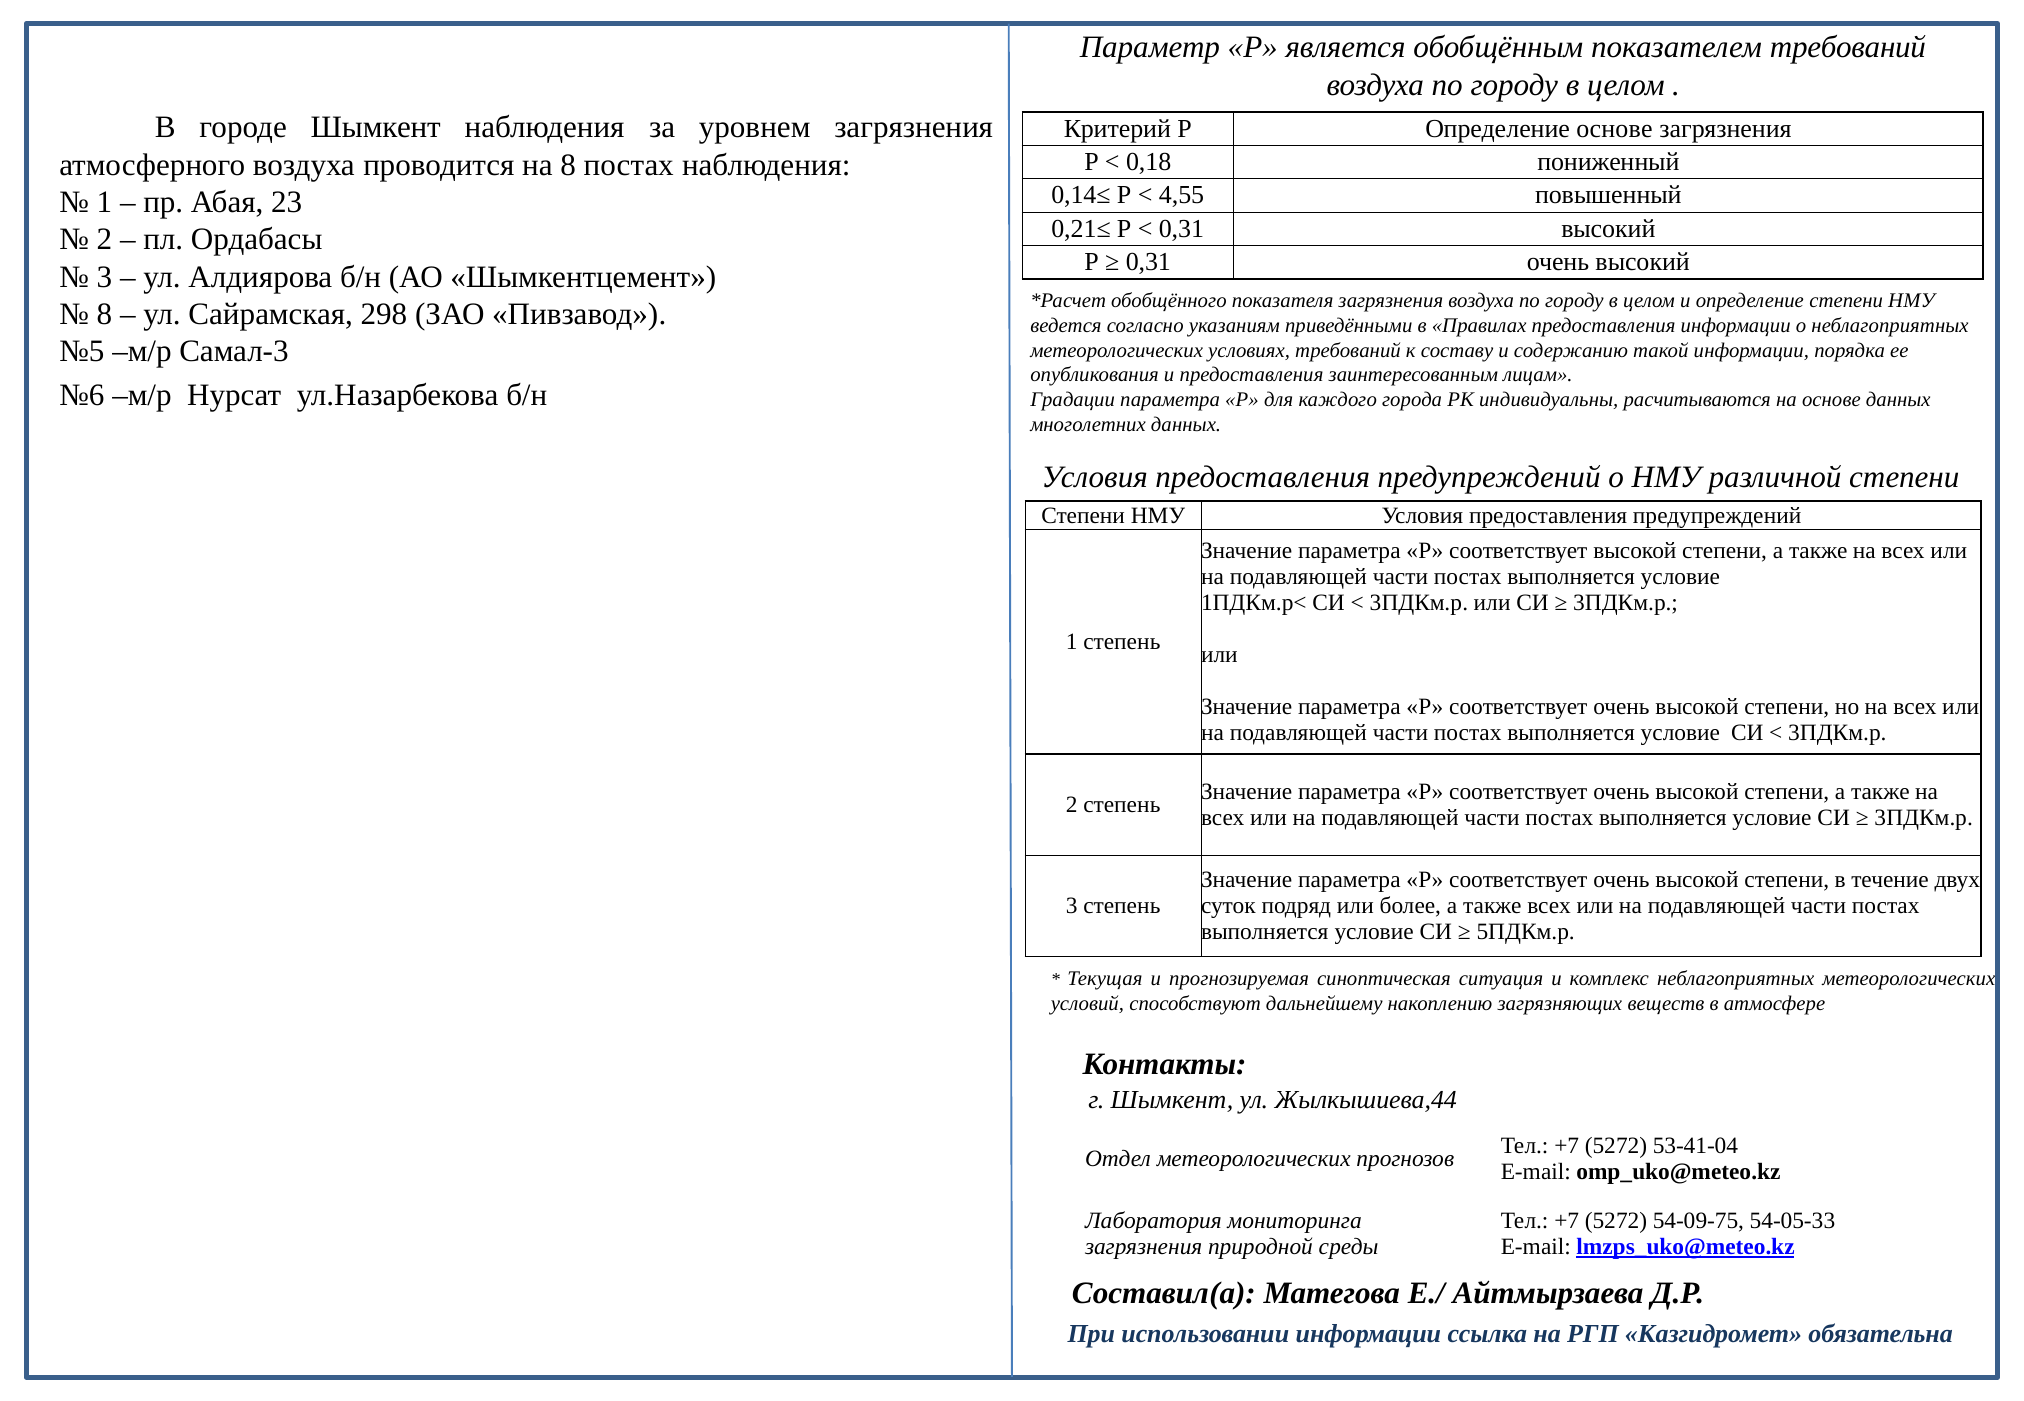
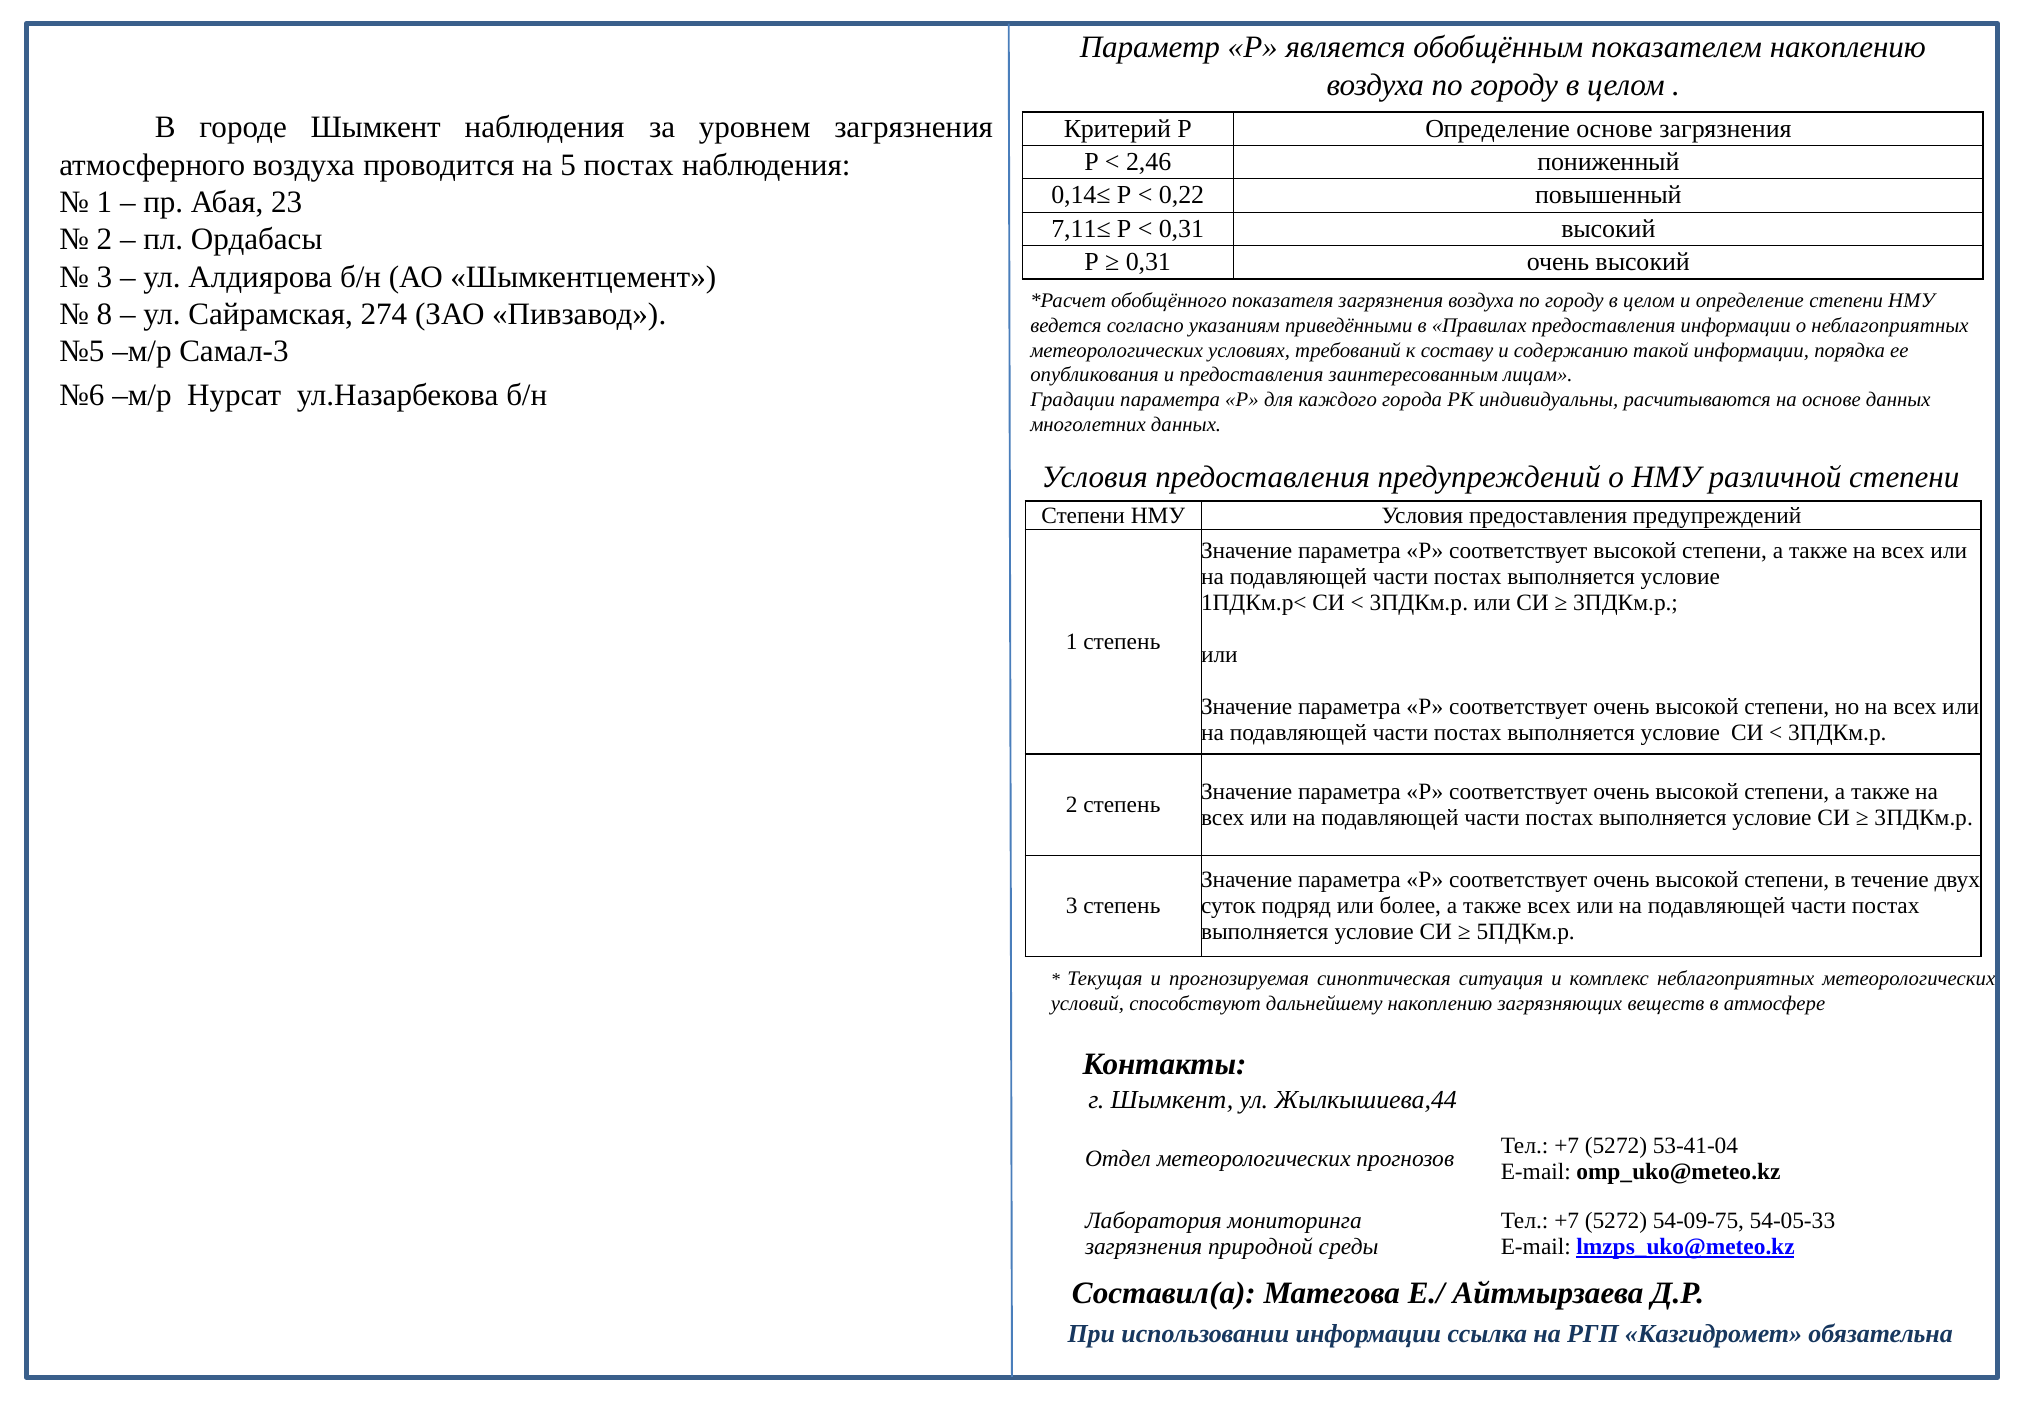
показателем требований: требований -> накоплению
0,18: 0,18 -> 2,46
на 8: 8 -> 5
4,55: 4,55 -> 0,22
0,21≤: 0,21≤ -> 7,11≤
298: 298 -> 274
